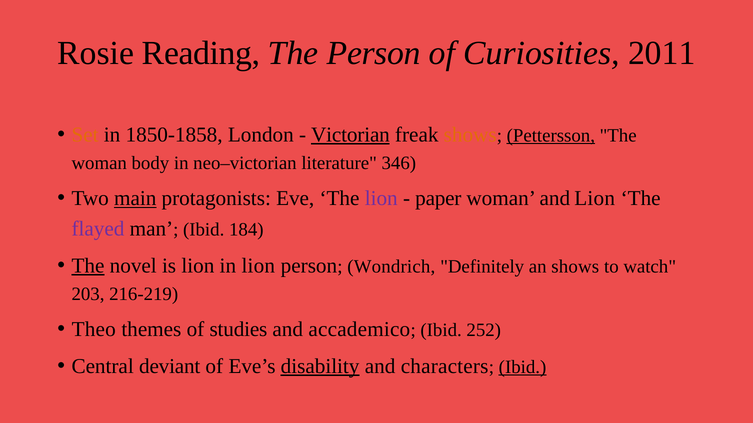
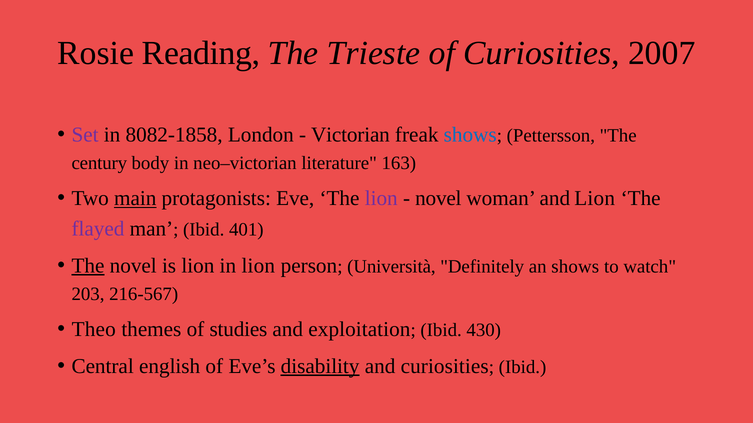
The Person: Person -> Trieste
2011: 2011 -> 2007
Set colour: orange -> purple
1850-1858: 1850-1858 -> 8082-1858
Victorian underline: present -> none
shows at (470, 135) colour: orange -> blue
Pettersson underline: present -> none
woman at (99, 163): woman -> century
346: 346 -> 163
paper at (438, 199): paper -> novel
184: 184 -> 401
Wondrich: Wondrich -> Università
216-219: 216-219 -> 216-567
accademico: accademico -> exploitation
252: 252 -> 430
deviant: deviant -> english
and characters: characters -> curiosities
Ibid at (523, 367) underline: present -> none
